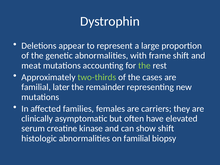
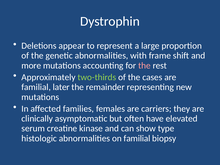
meat: meat -> more
the at (144, 66) colour: light green -> pink
show shift: shift -> type
